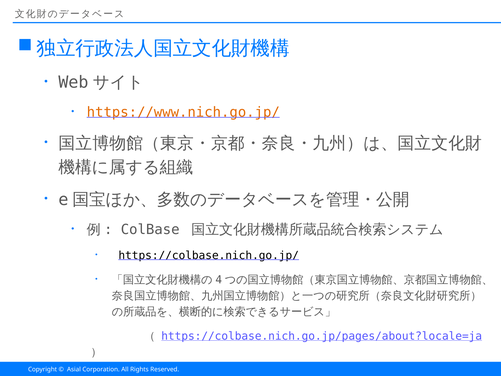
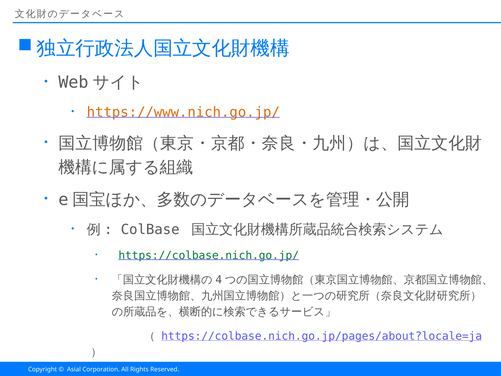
https://colbase.nich.go.jp/ colour: black -> green
